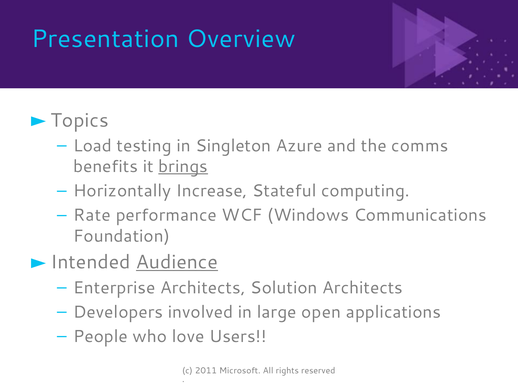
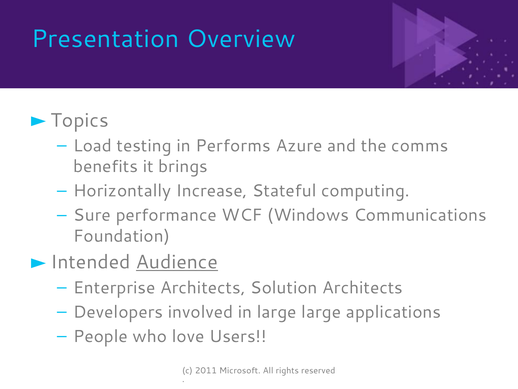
Singleton: Singleton -> Performs
brings underline: present -> none
Rate: Rate -> Sure
large open: open -> large
